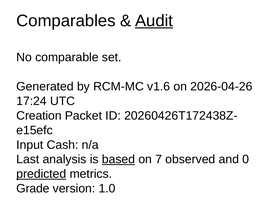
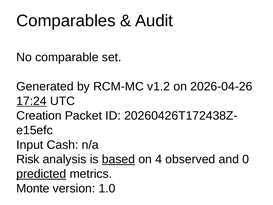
Audit underline: present -> none
v1.6: v1.6 -> v1.2
17:24 underline: none -> present
Last: Last -> Risk
7: 7 -> 4
Grade: Grade -> Monte
